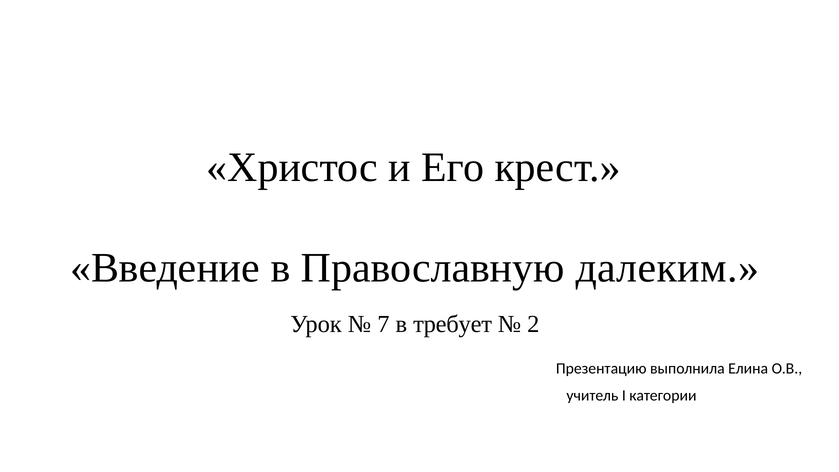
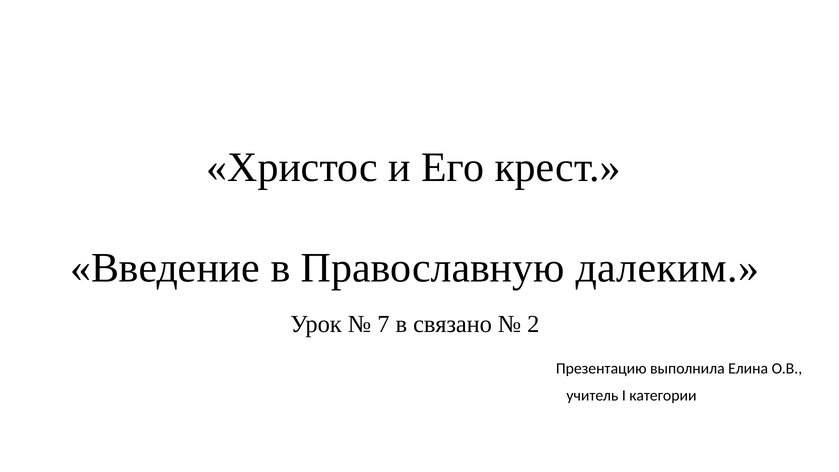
требует: требует -> связано
